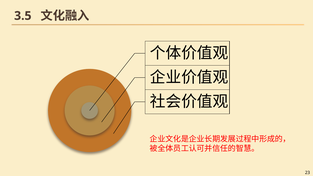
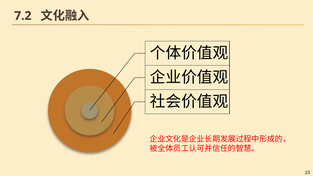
3.5: 3.5 -> 7.2
